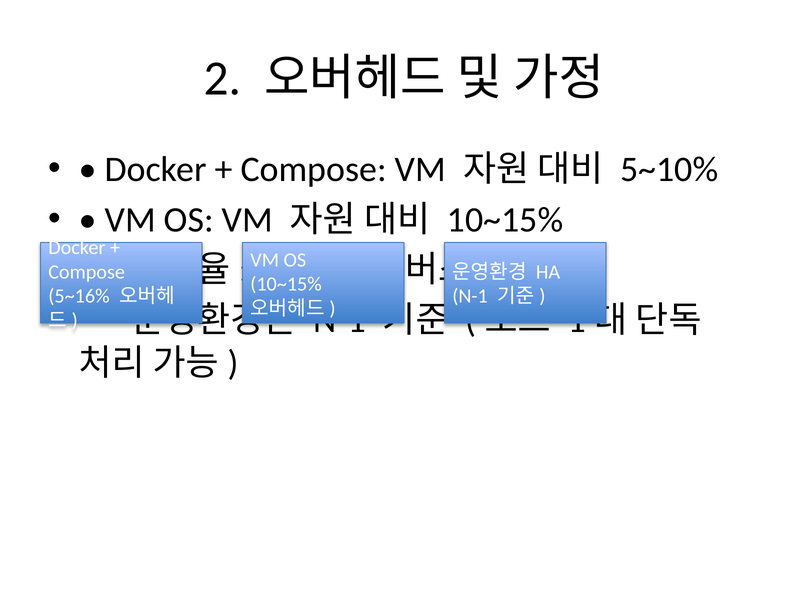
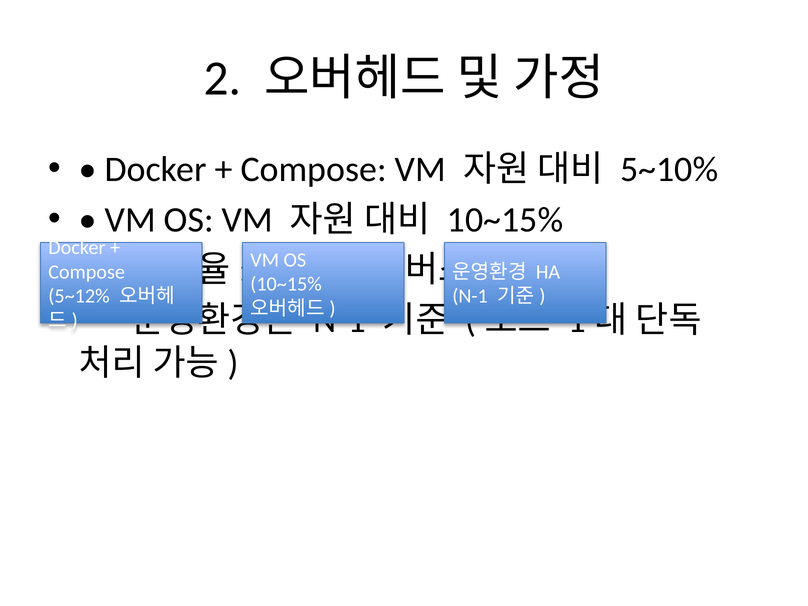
5~16%: 5~16% -> 5~12%
